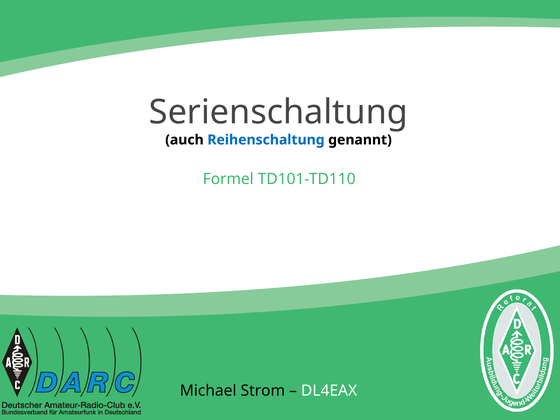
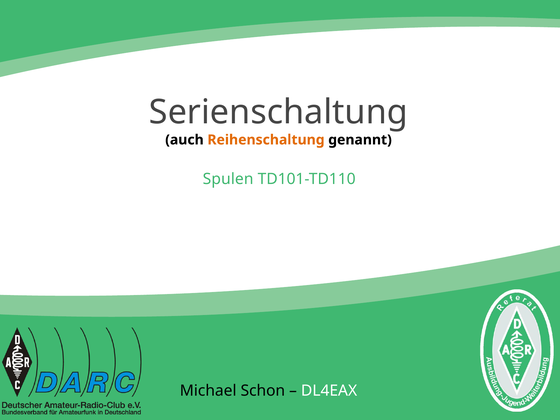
Reihenschaltung colour: blue -> orange
Formel: Formel -> Spulen
Strom: Strom -> Schon
